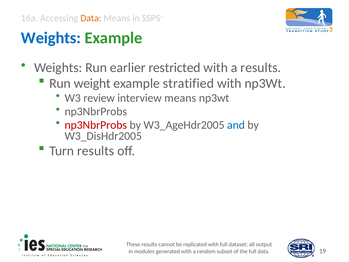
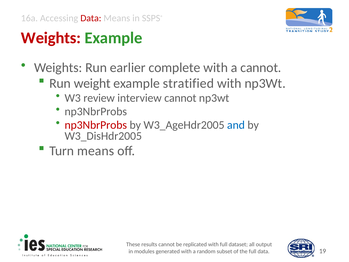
Data at (91, 18) colour: orange -> red
Weights at (51, 38) colour: blue -> red
restricted: restricted -> complete
a results: results -> cannot
interview means: means -> cannot
Turn results: results -> means
